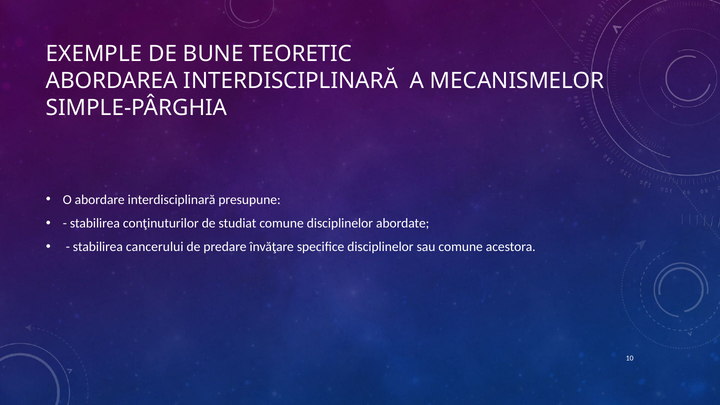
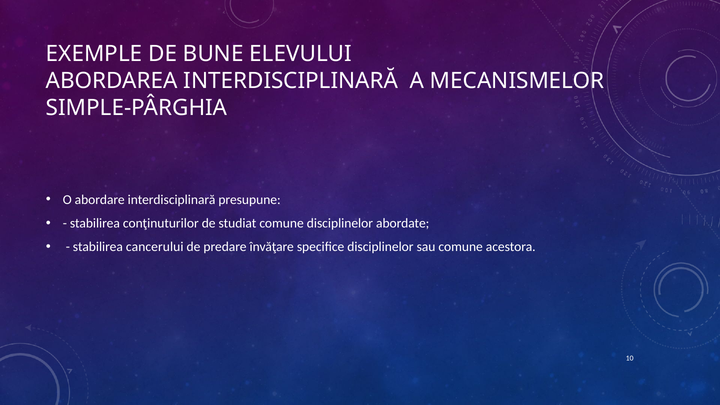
TEORETIC: TEORETIC -> ELEVULUI
